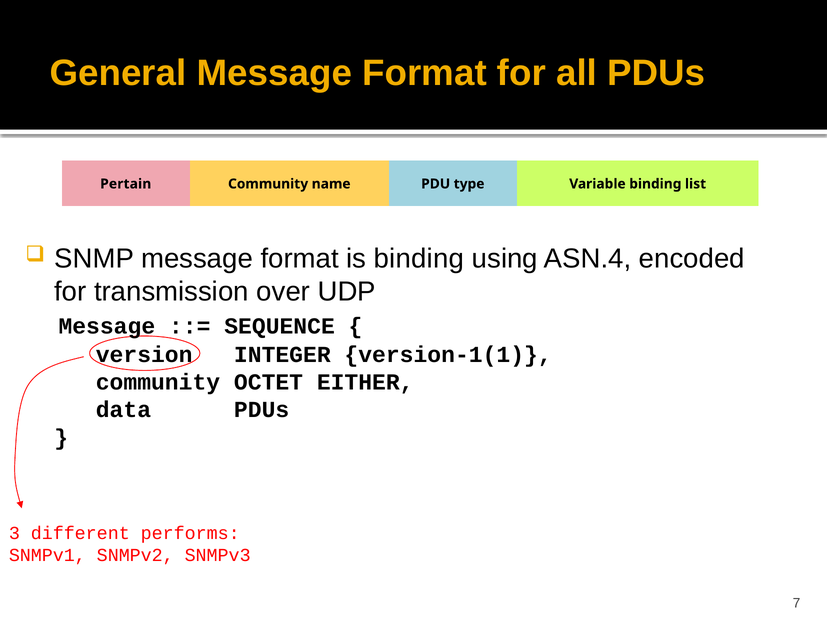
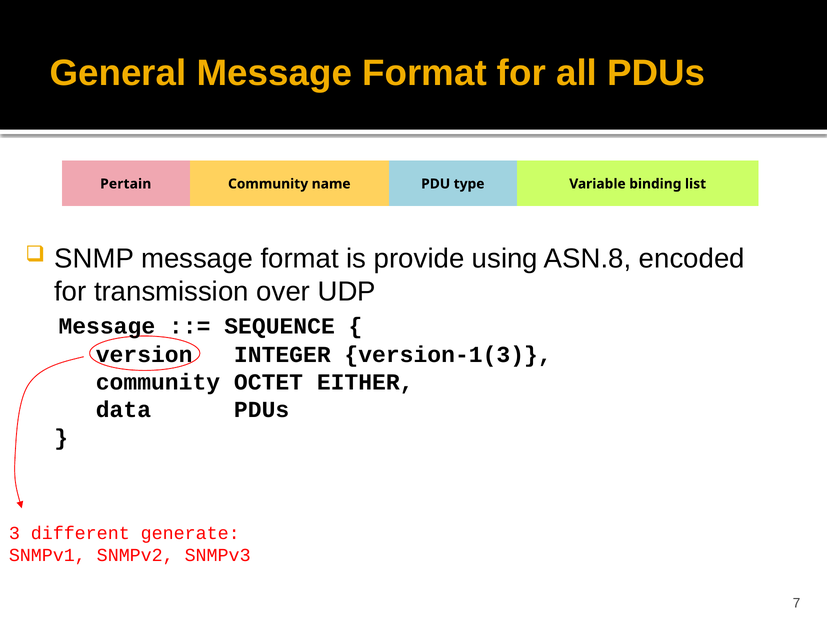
is binding: binding -> provide
ASN.4: ASN.4 -> ASN.8
version-1(1: version-1(1 -> version-1(3
performs: performs -> generate
